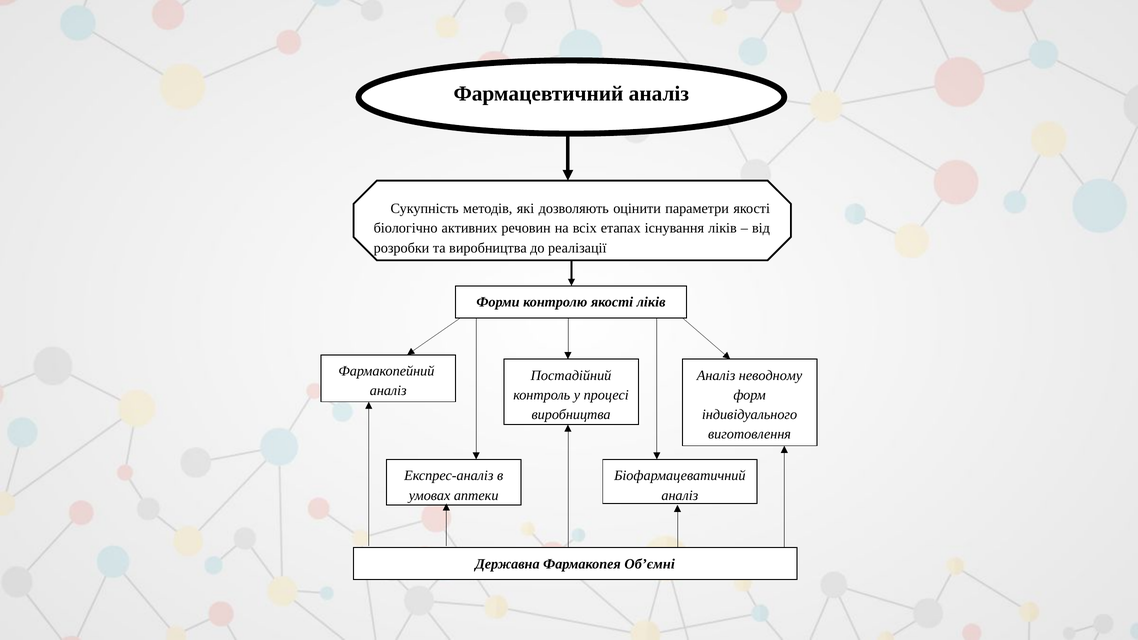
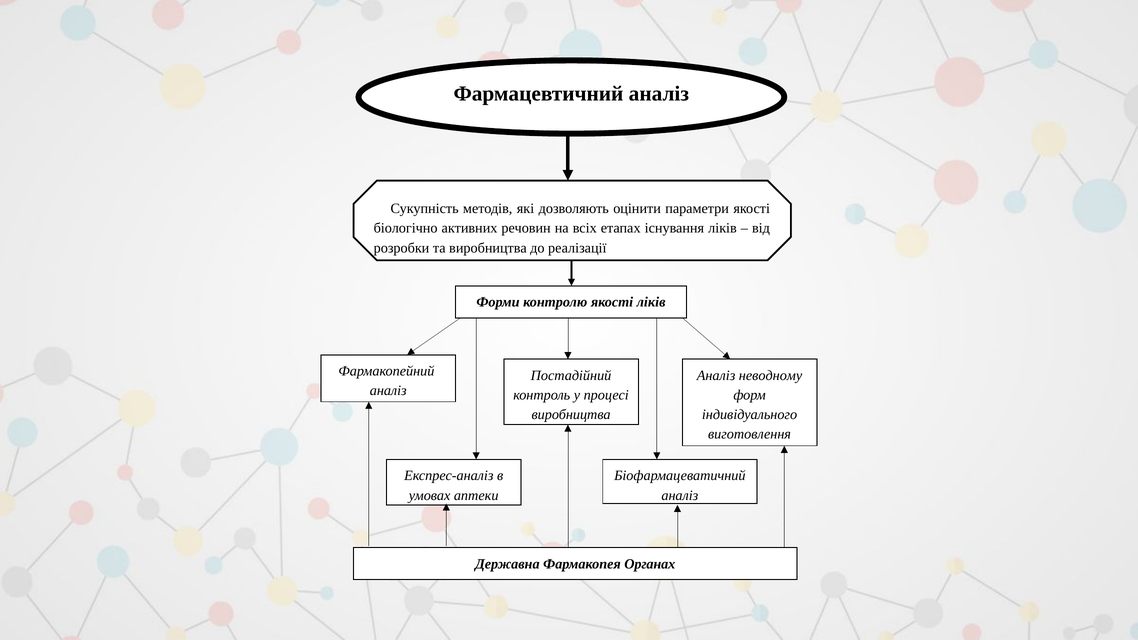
Обʼємні: Обʼємні -> Органах
